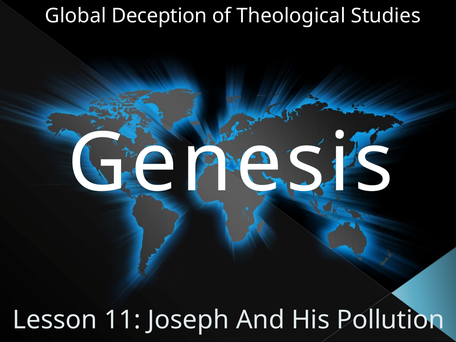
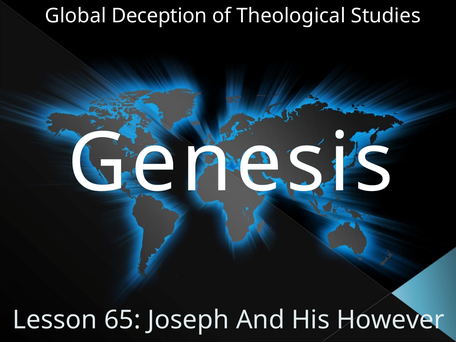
11: 11 -> 65
Pollution: Pollution -> However
